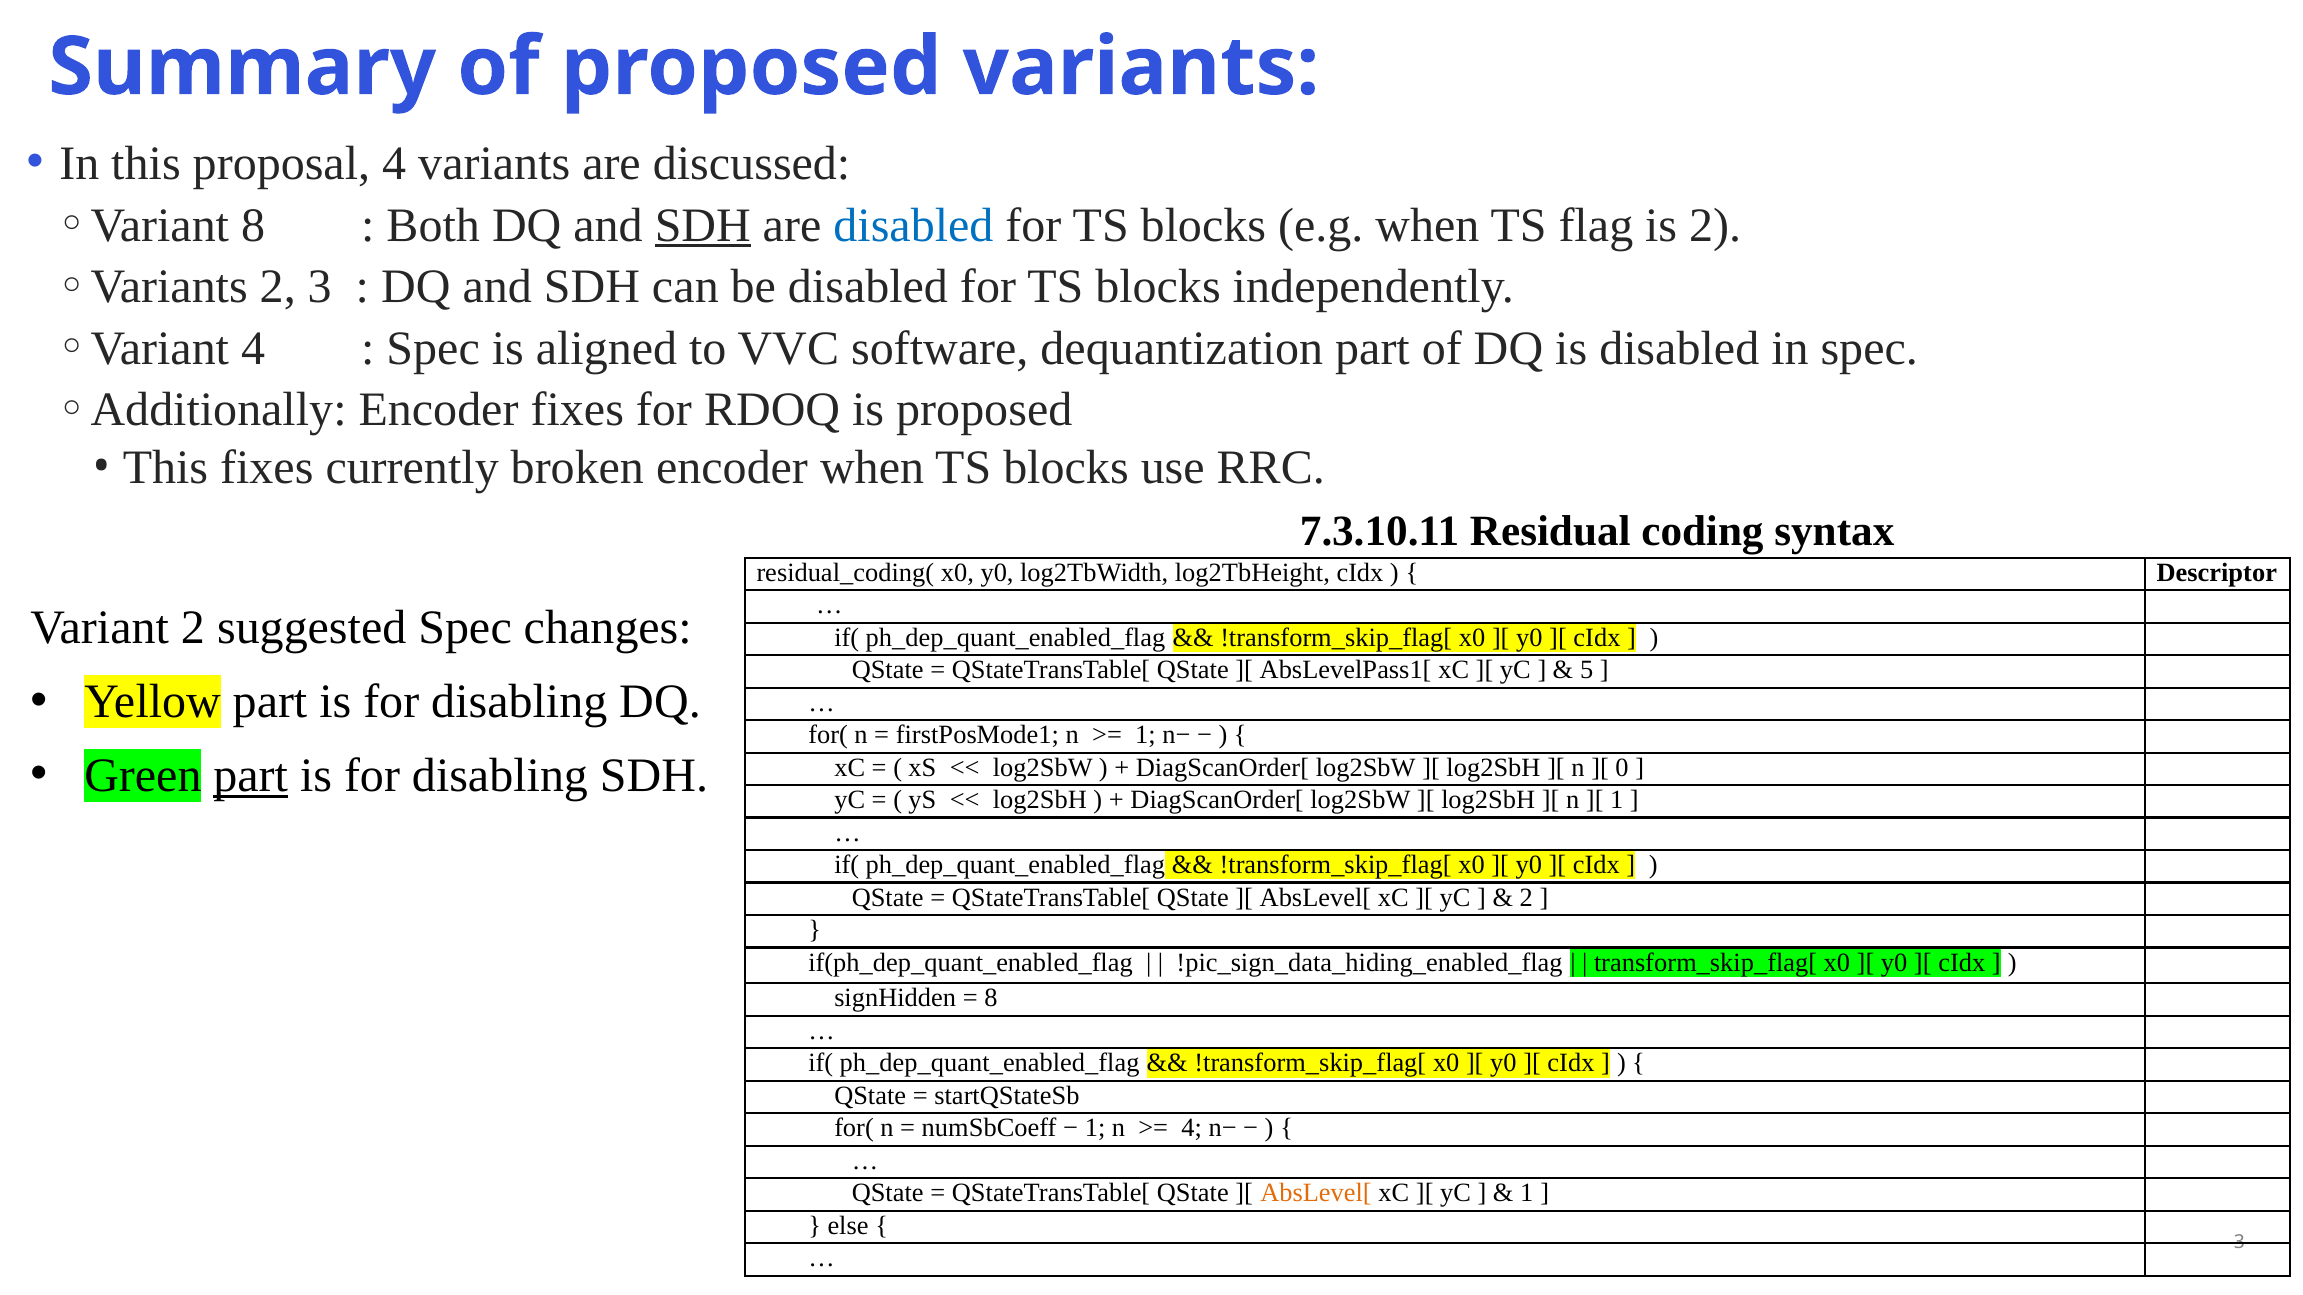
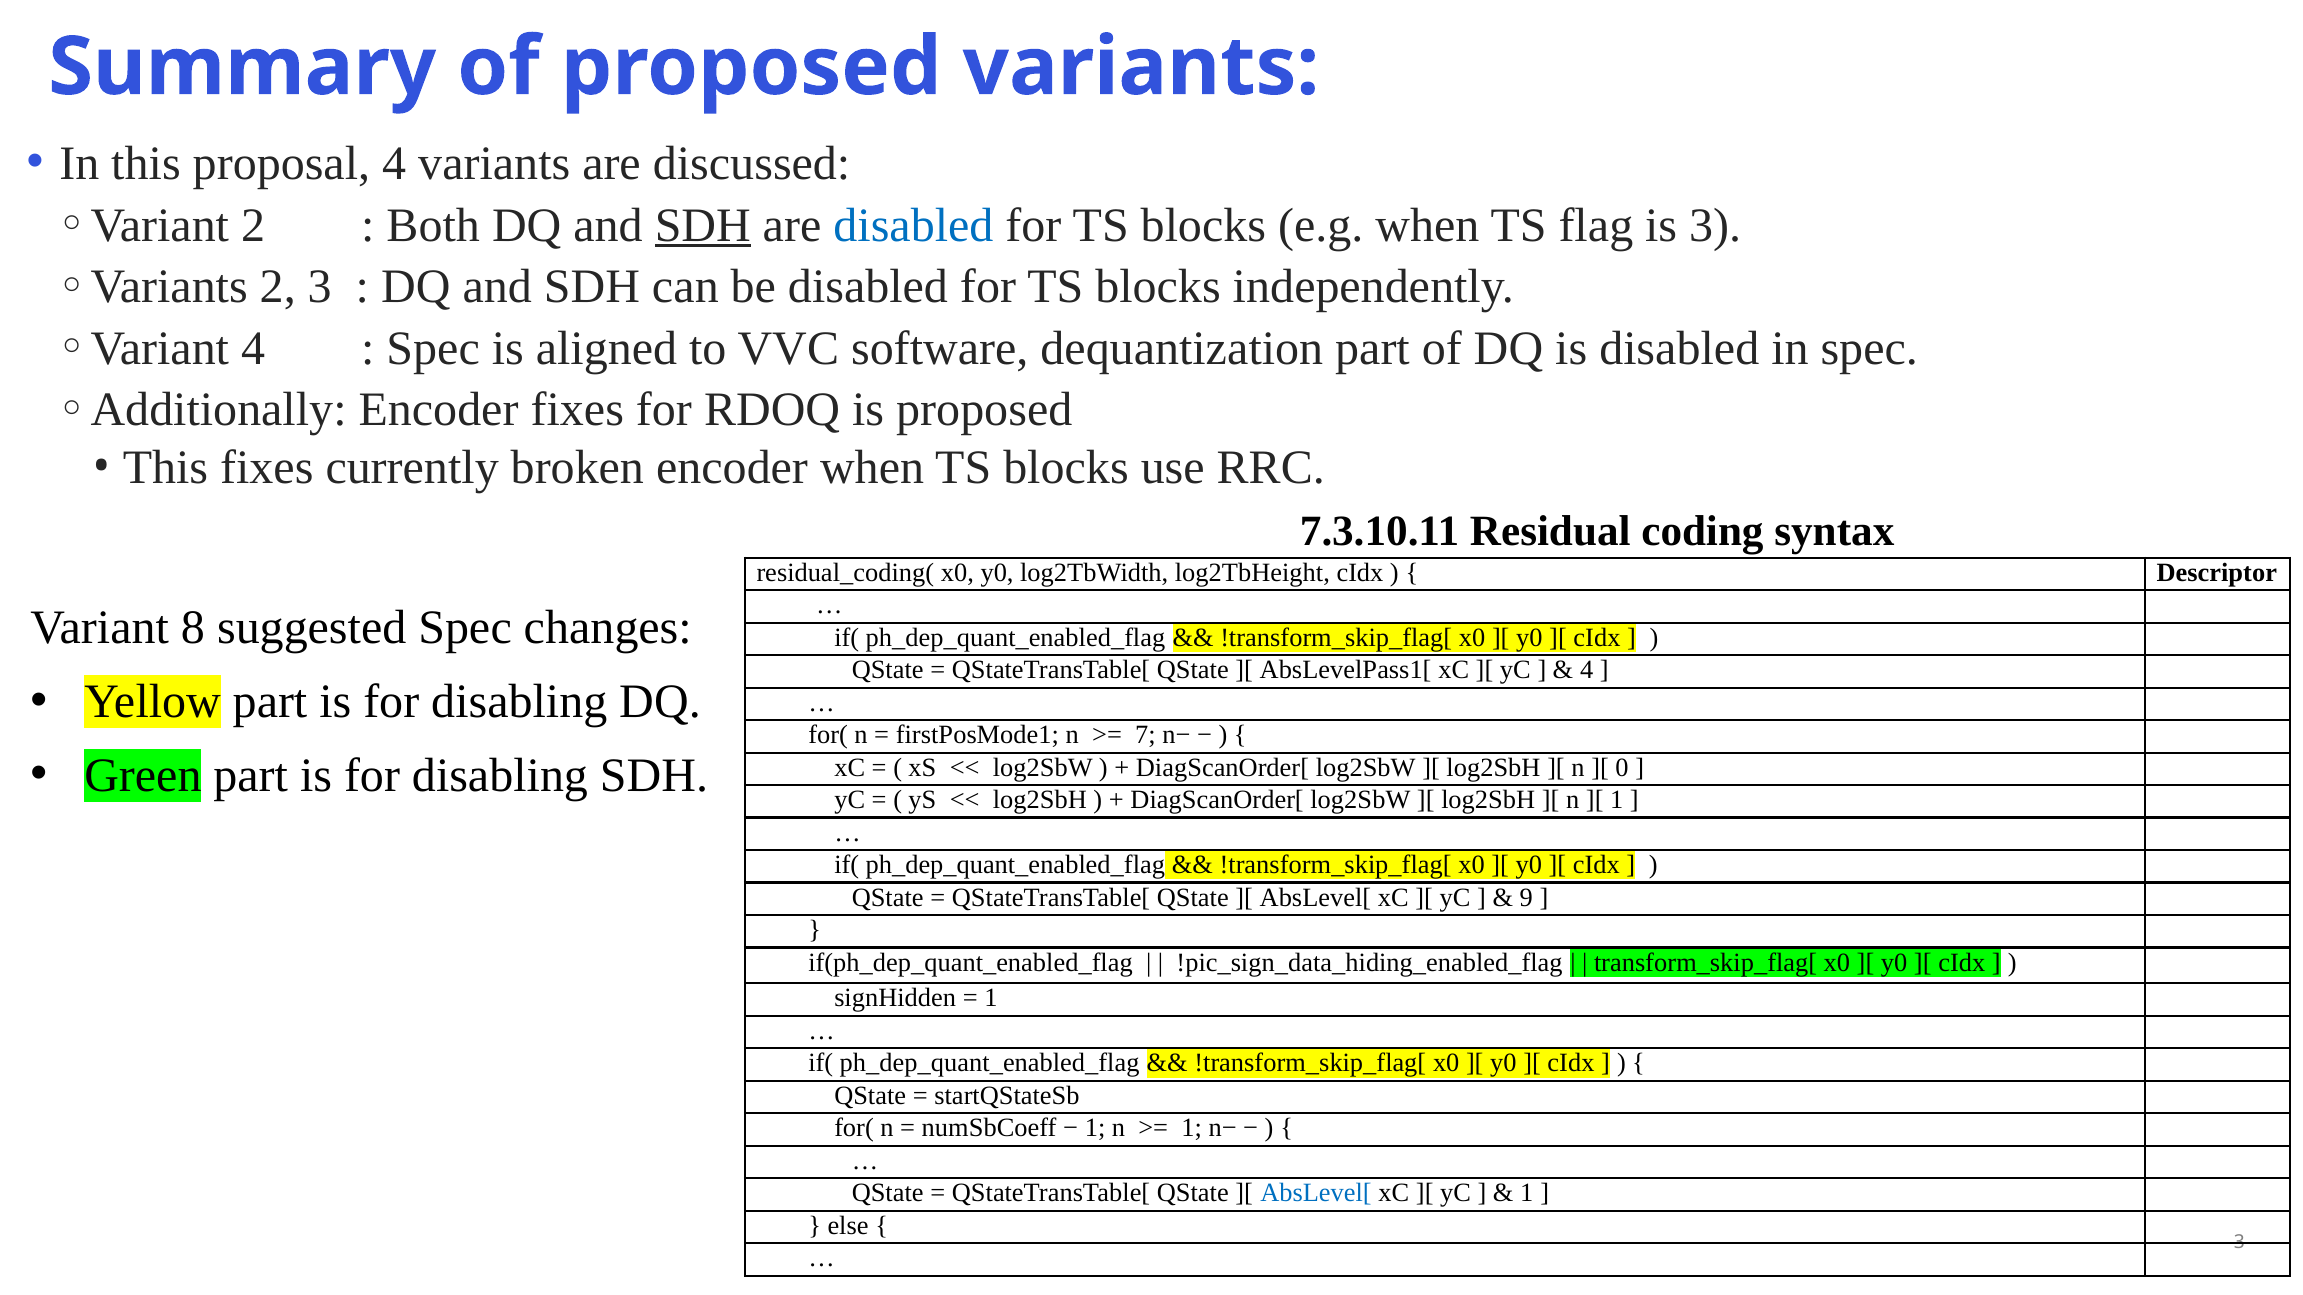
8 at (253, 225): 8 -> 2
is 2: 2 -> 3
Variant 2: 2 -> 8
5 at (1587, 670): 5 -> 4
1 at (1145, 735): 1 -> 7
part at (251, 776) underline: present -> none
2 at (1526, 898): 2 -> 9
8 at (991, 999): 8 -> 1
4 at (1192, 1129): 4 -> 1
AbsLevel[ at (1316, 1194) colour: orange -> blue
